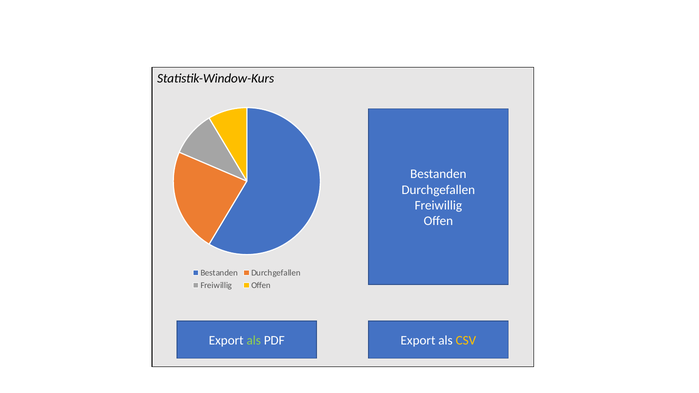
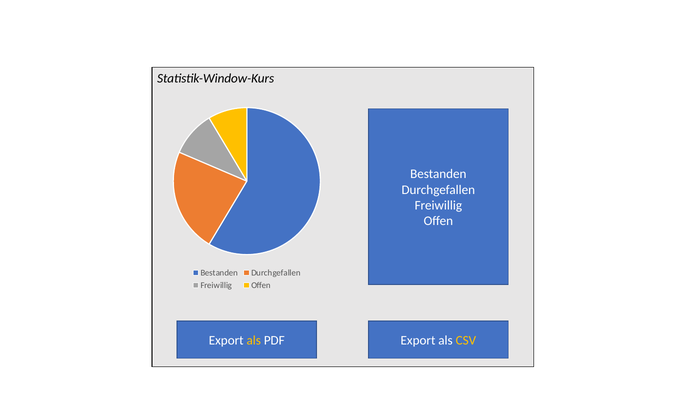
als at (254, 341) colour: light green -> yellow
